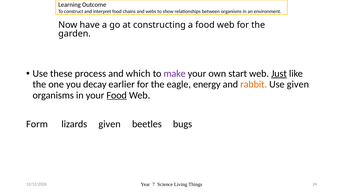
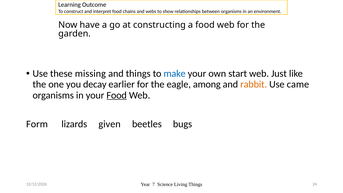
process: process -> missing
and which: which -> things
make colour: purple -> blue
Just underline: present -> none
energy: energy -> among
Use given: given -> came
